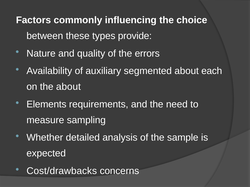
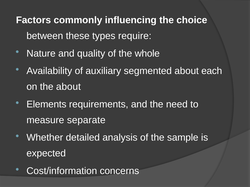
provide: provide -> require
errors: errors -> whole
sampling: sampling -> separate
Cost/drawbacks: Cost/drawbacks -> Cost/information
